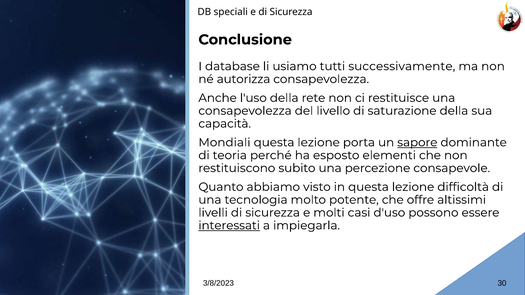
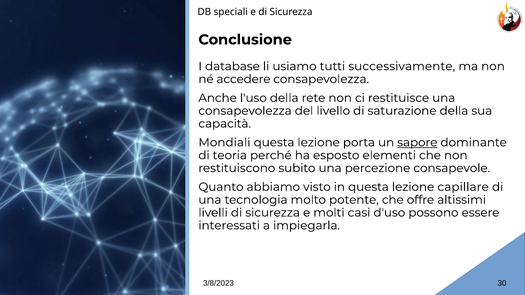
autorizza: autorizza -> accedere
difficoltà: difficoltà -> capillare
interessati underline: present -> none
